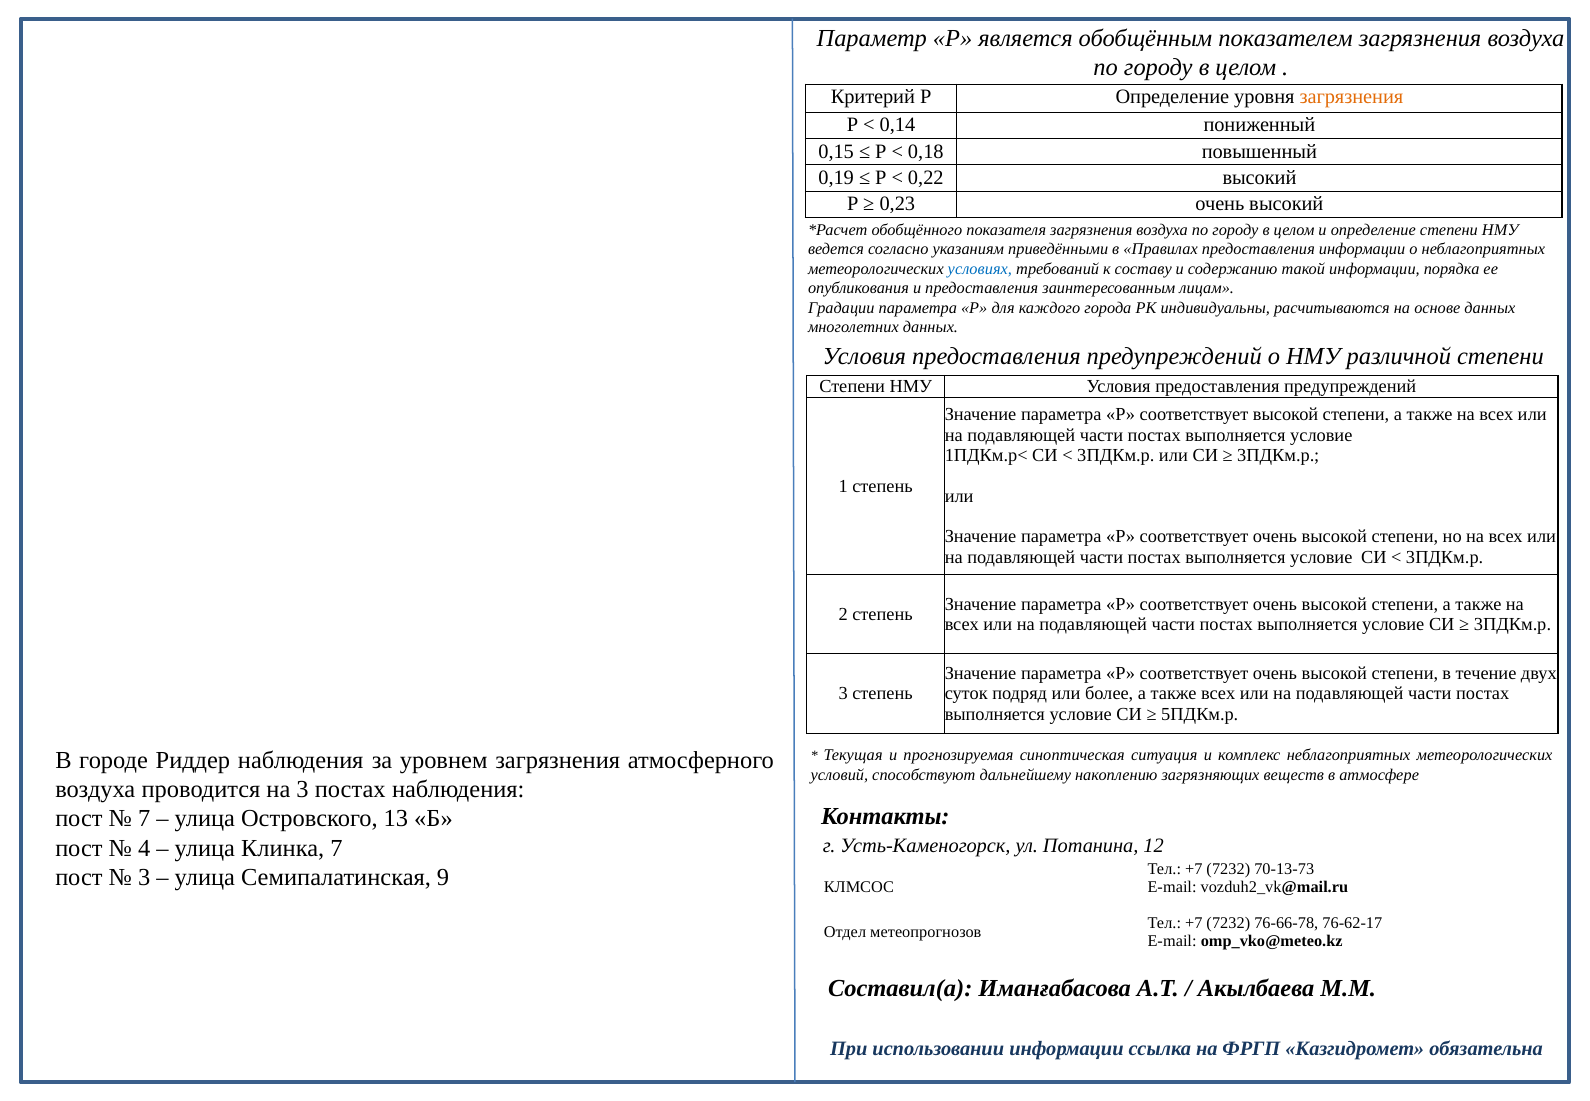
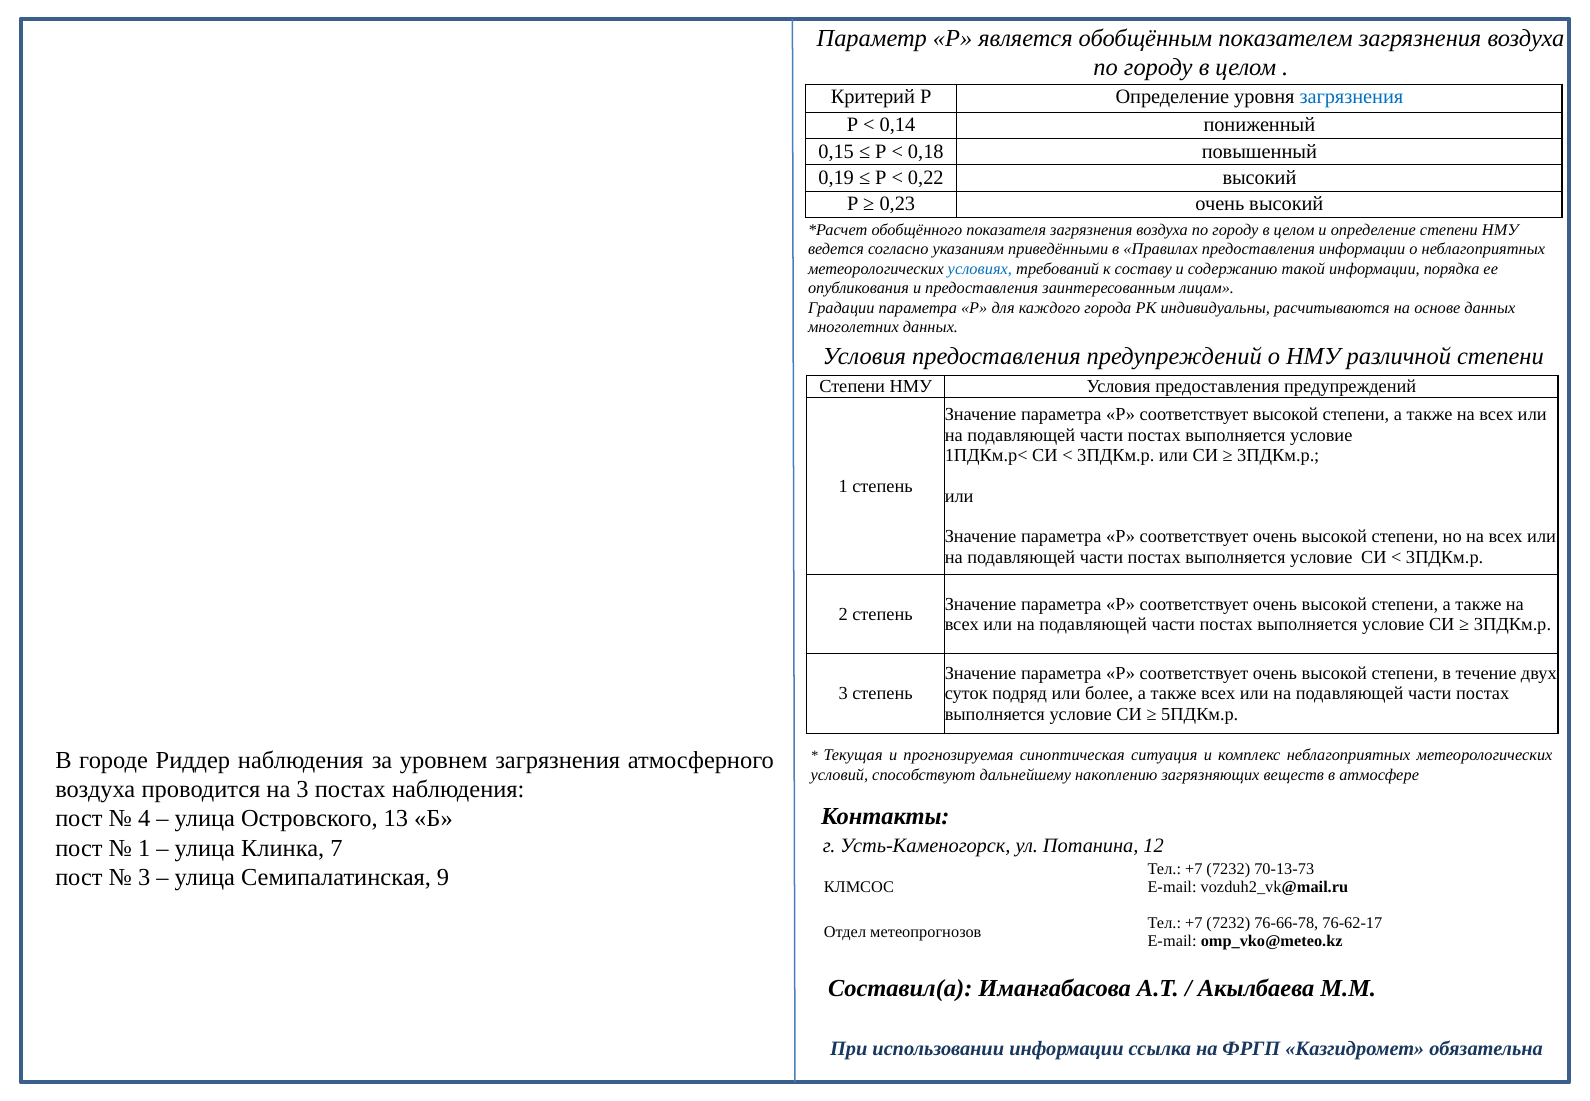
загрязнения at (1351, 97) colour: orange -> blue
7 at (144, 819): 7 -> 4
4 at (144, 848): 4 -> 1
